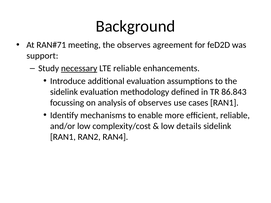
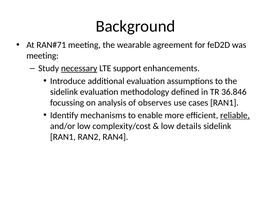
the observes: observes -> wearable
support at (42, 56): support -> meeting
LTE reliable: reliable -> support
86.843: 86.843 -> 36.846
reliable at (235, 115) underline: none -> present
